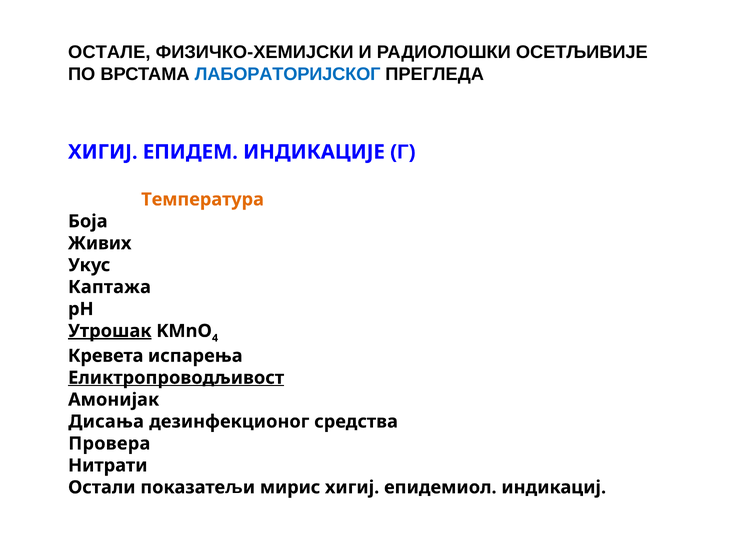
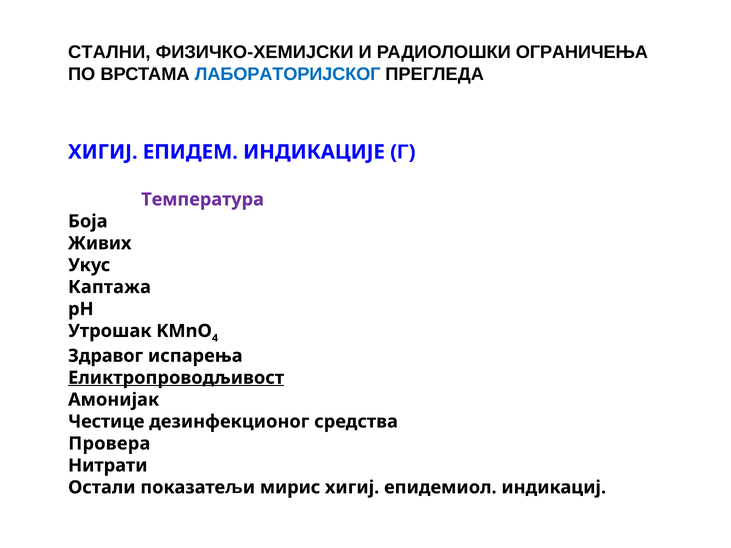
ОСТАЛЕ: ОСТАЛЕ -> СТАЛНИ
ОСЕТЉИВИЈЕ: ОСЕТЉИВИЈЕ -> ОГРАНИЧЕЊА
Температура colour: orange -> purple
Утрошак underline: present -> none
Кревета: Кревета -> Здравог
Дисања: Дисања -> Честице
